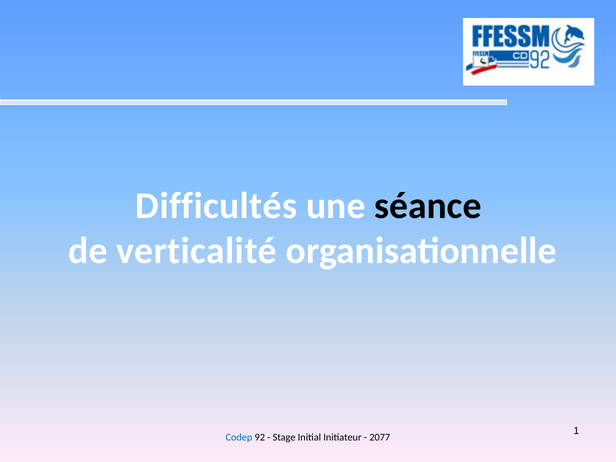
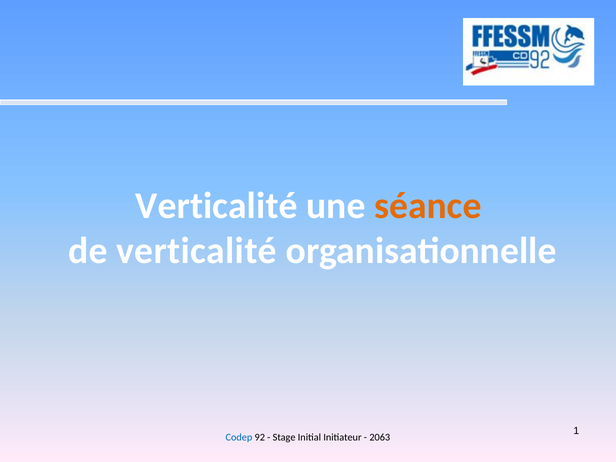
Difficultés at (216, 206): Difficultés -> Verticalité
séance colour: black -> orange
2077: 2077 -> 2063
